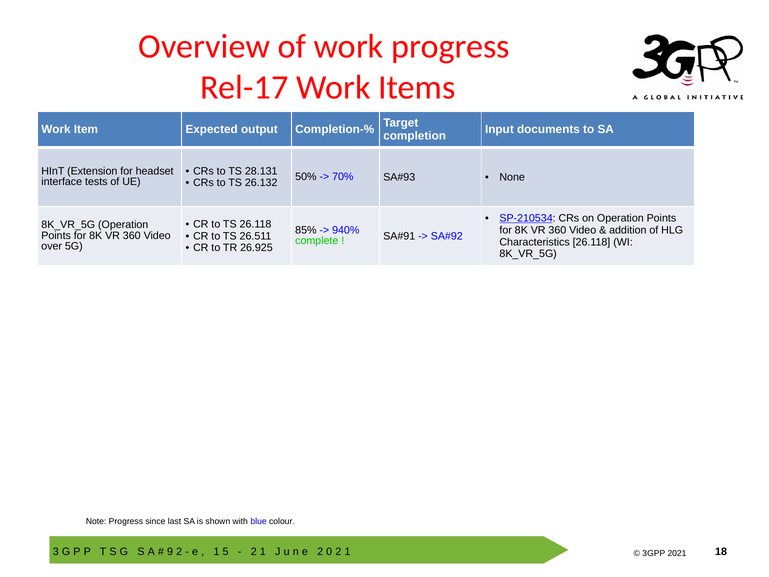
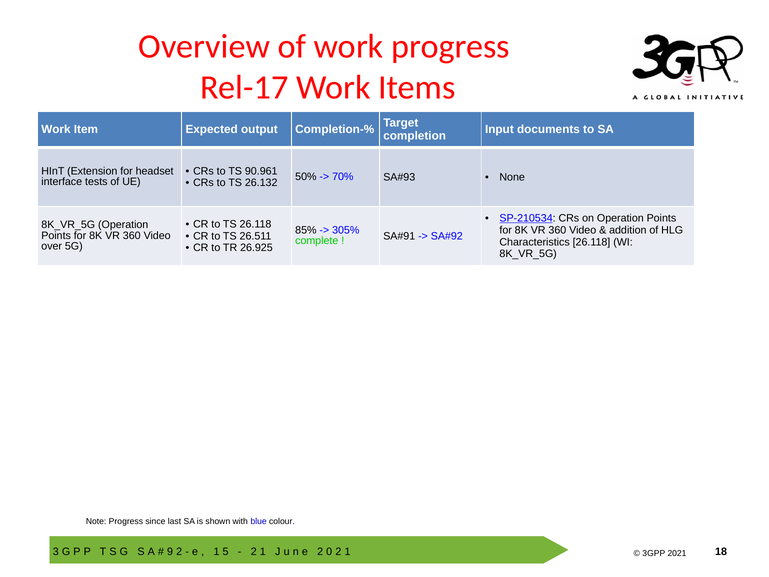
28.131: 28.131 -> 90.961
940%: 940% -> 305%
